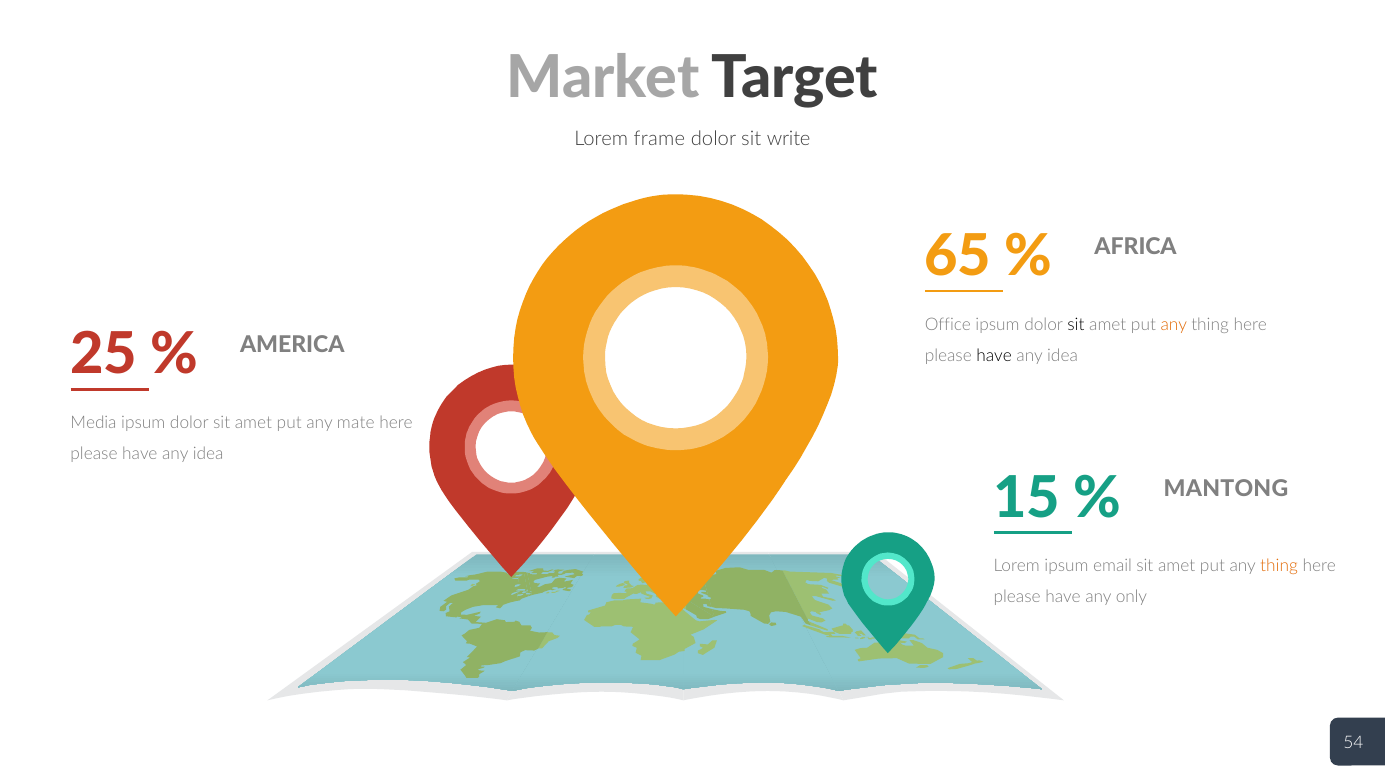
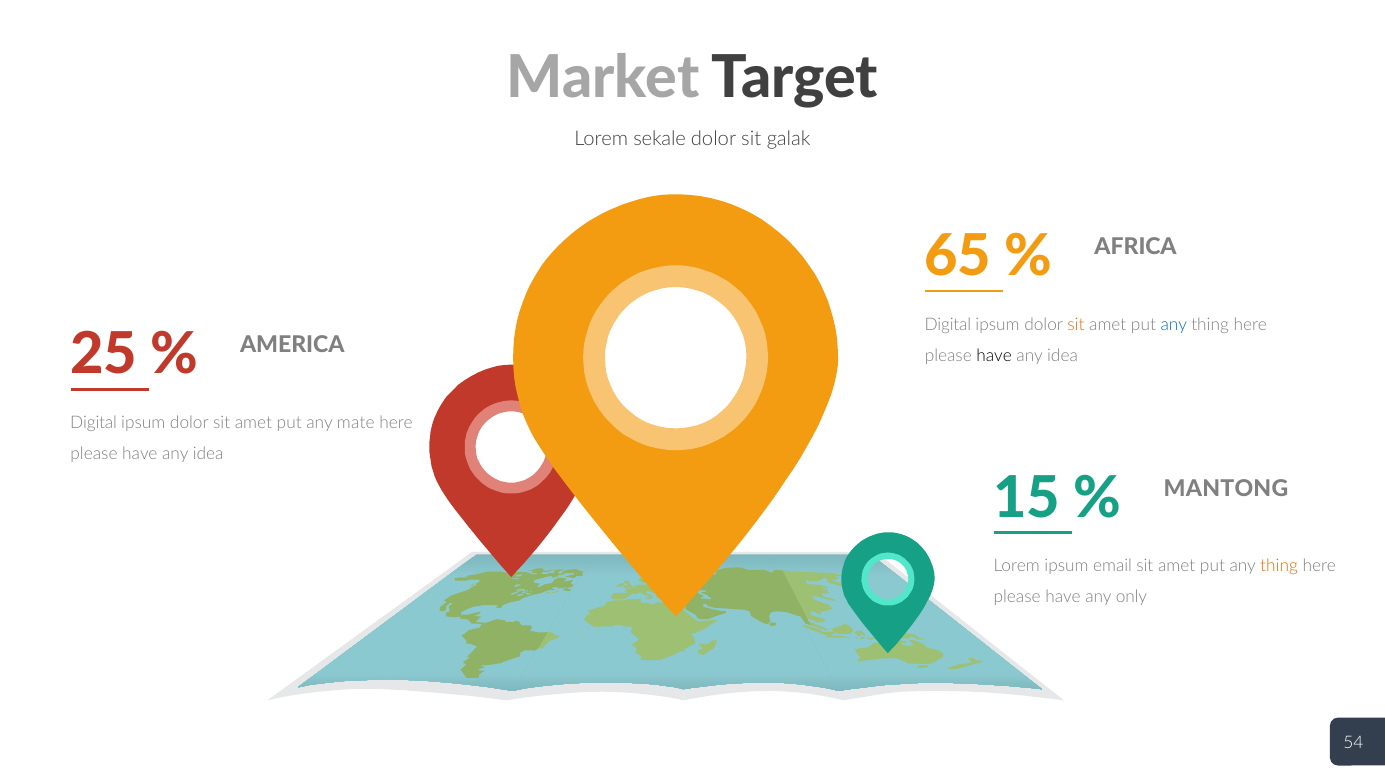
frame: frame -> sekale
write: write -> galak
Office at (948, 324): Office -> Digital
sit at (1076, 324) colour: black -> orange
any at (1174, 324) colour: orange -> blue
Media at (94, 423): Media -> Digital
